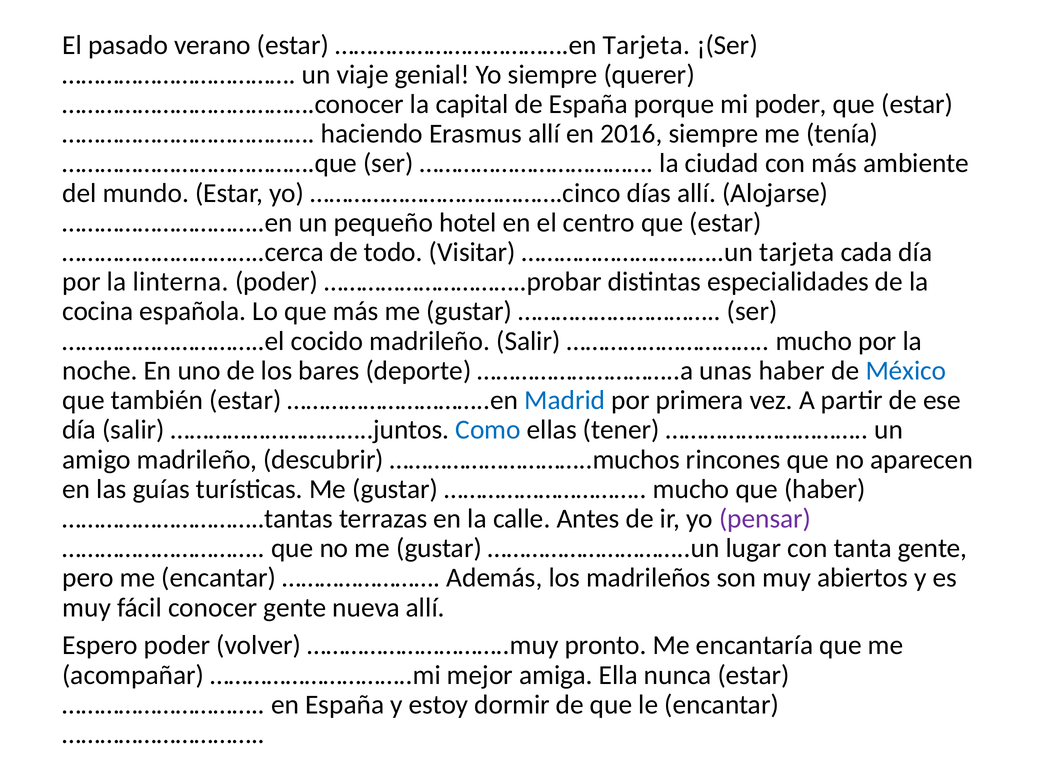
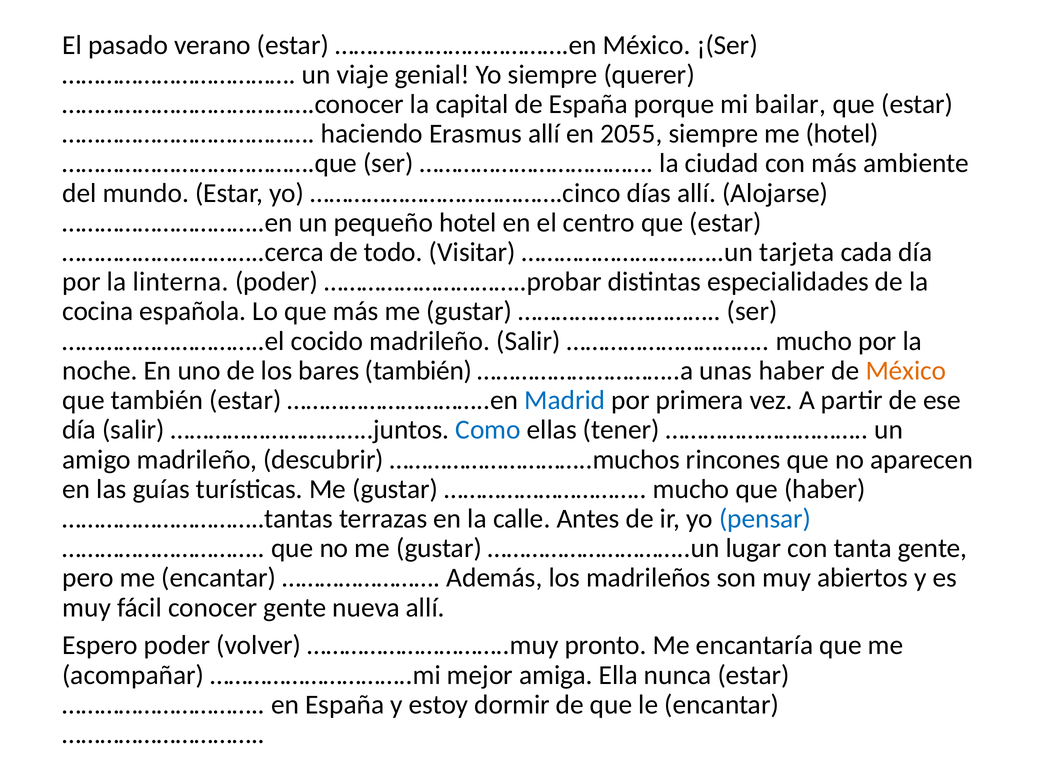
……………………………….en Tarjeta: Tarjeta -> México
mi poder: poder -> bailar
2016: 2016 -> 2055
me tenía: tenía -> hotel
bares deporte: deporte -> también
México at (906, 371) colour: blue -> orange
pensar colour: purple -> blue
